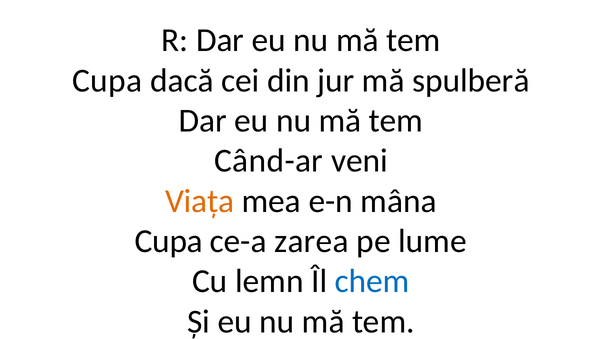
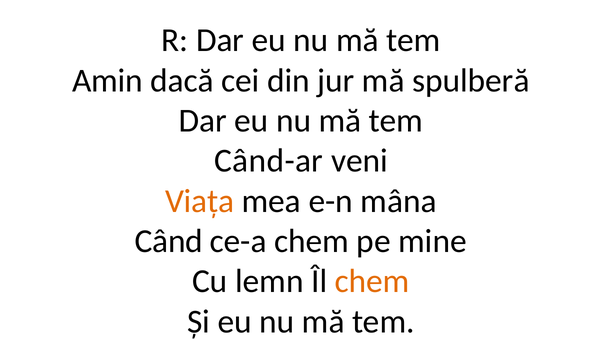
Cupa at (107, 80): Cupa -> Amin
Cupa at (169, 241): Cupa -> Când
ce-a zarea: zarea -> chem
lume: lume -> mine
chem at (372, 281) colour: blue -> orange
